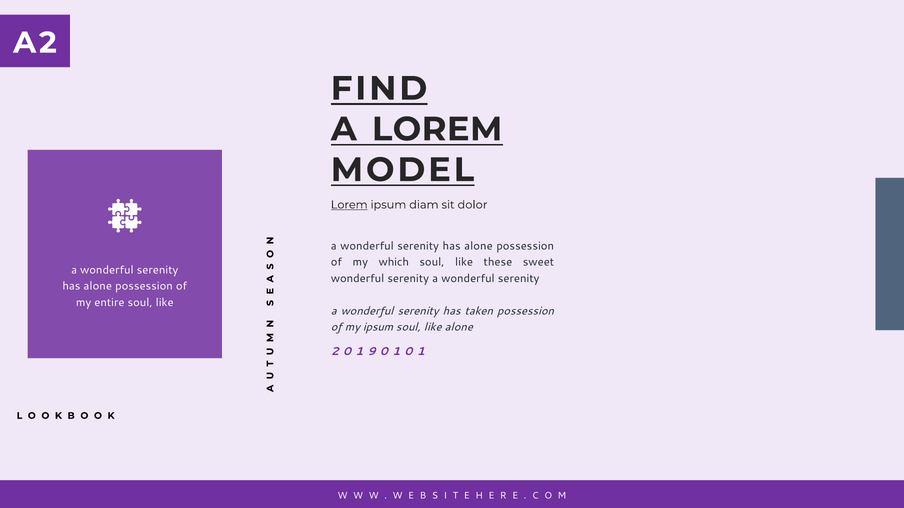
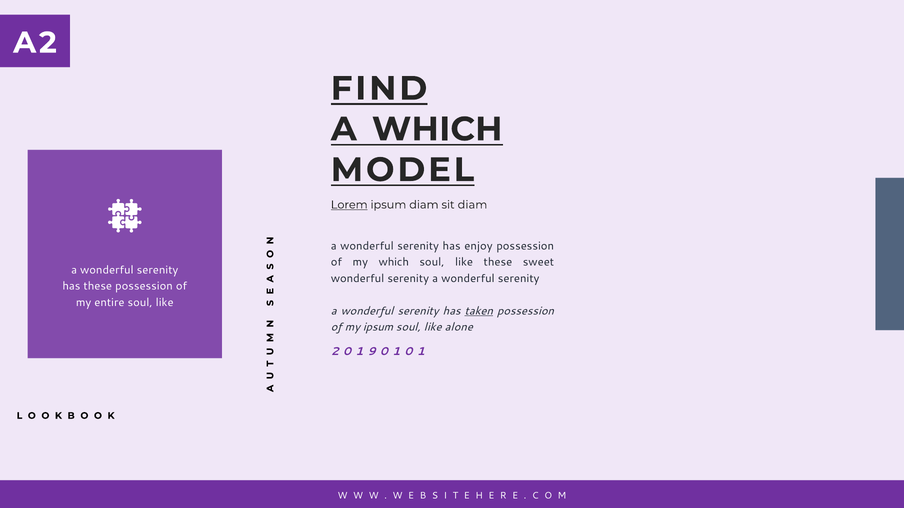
A LOREM: LOREM -> WHICH
sit dolor: dolor -> diam
alone at (478, 246): alone -> enjoy
alone at (98, 286): alone -> these
taken underline: none -> present
